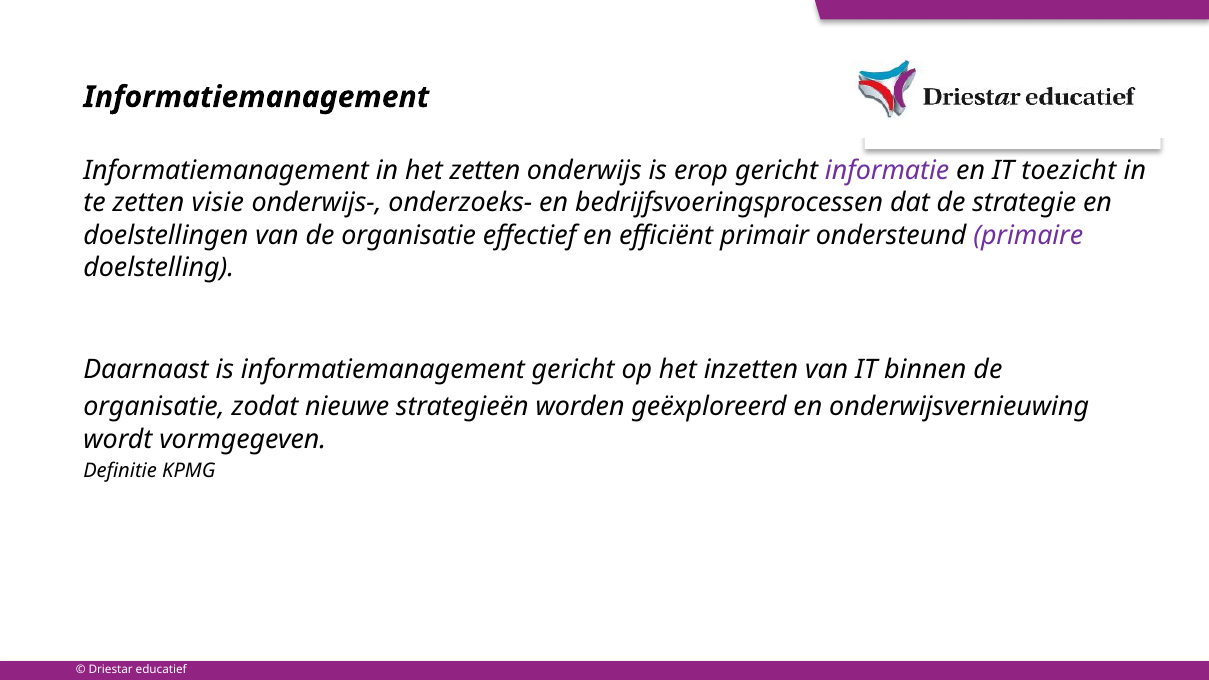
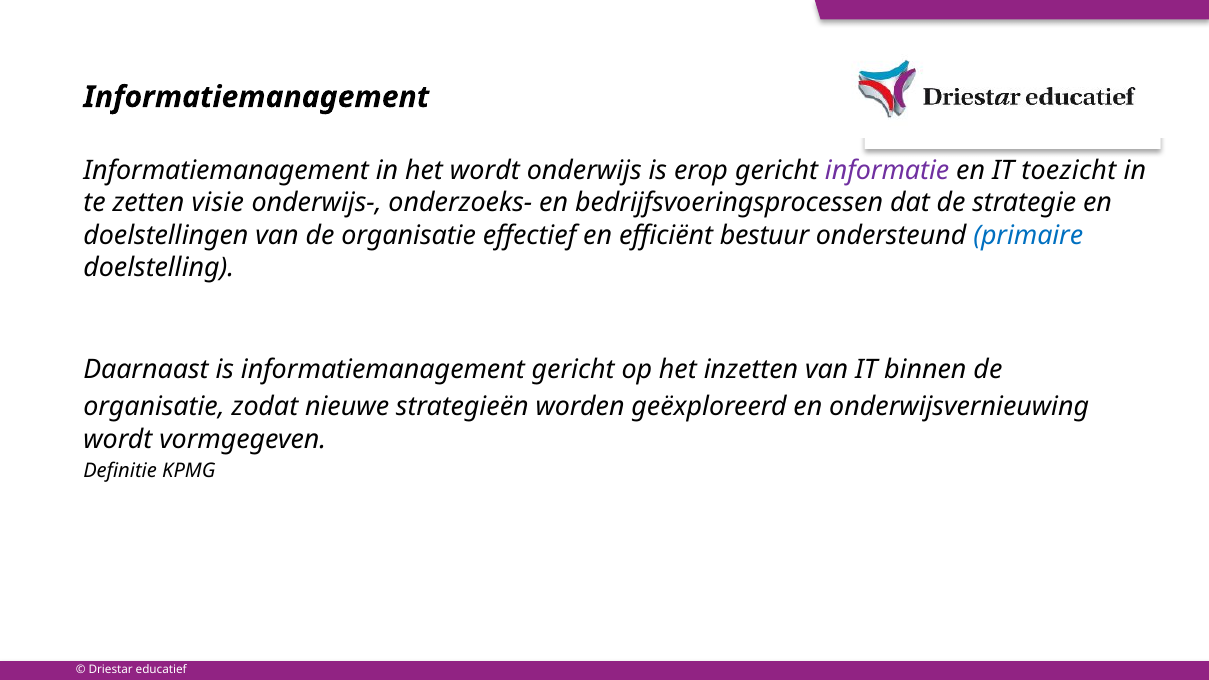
het zetten: zetten -> wordt
primair: primair -> bestuur
primaire colour: purple -> blue
